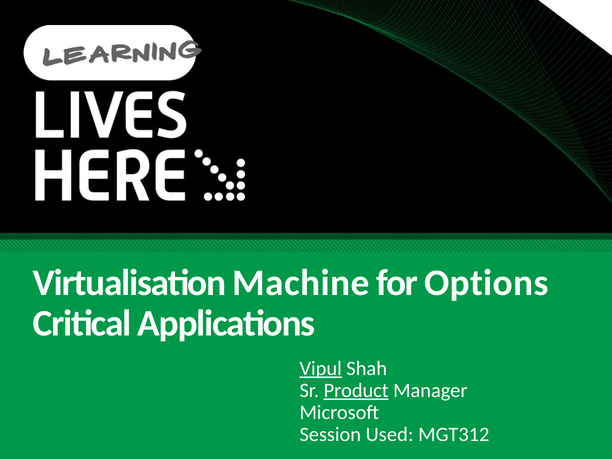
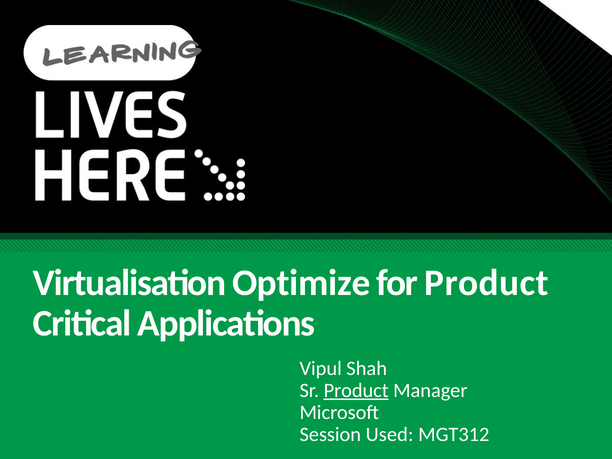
Machine: Machine -> Optimize
for Options: Options -> Product
Vipul underline: present -> none
